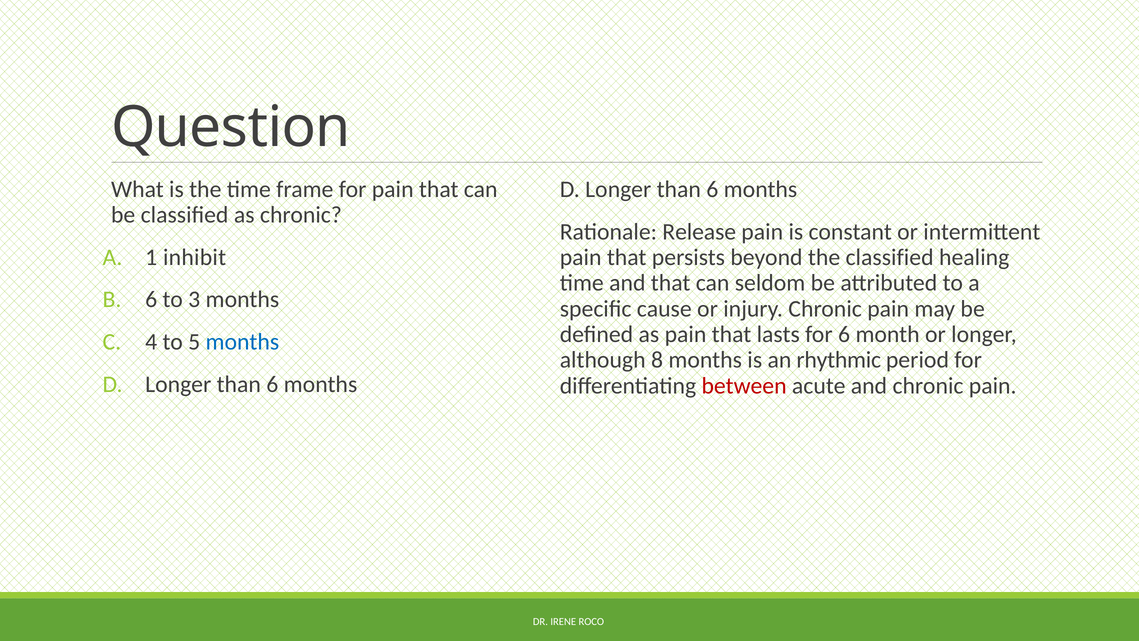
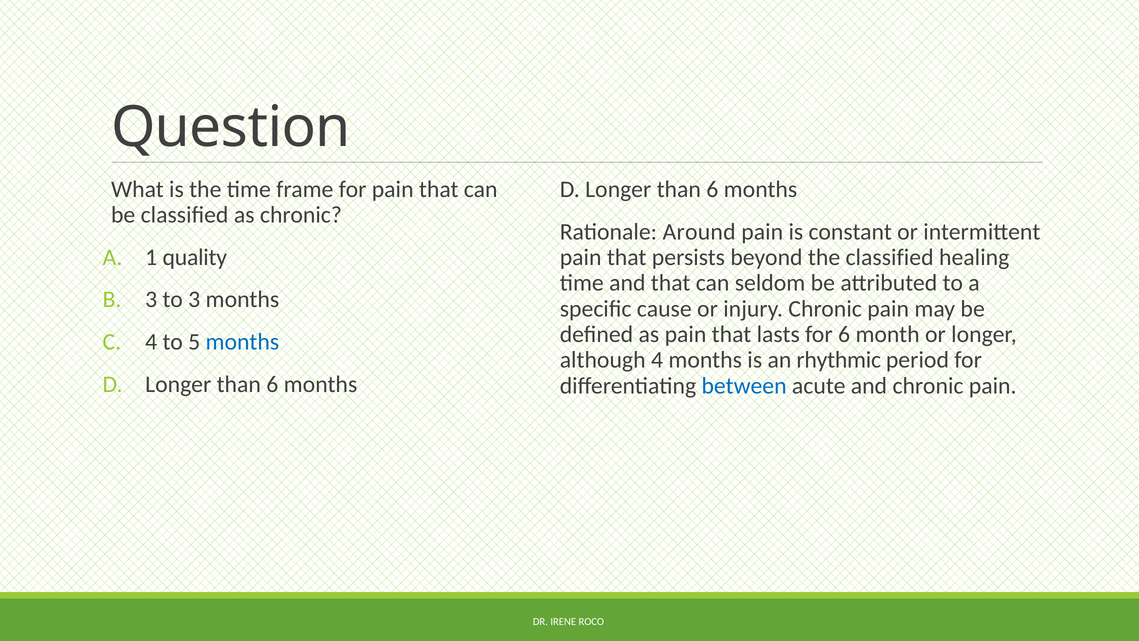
Release: Release -> Around
inhibit: inhibit -> quality
6 at (151, 299): 6 -> 3
although 8: 8 -> 4
between colour: red -> blue
